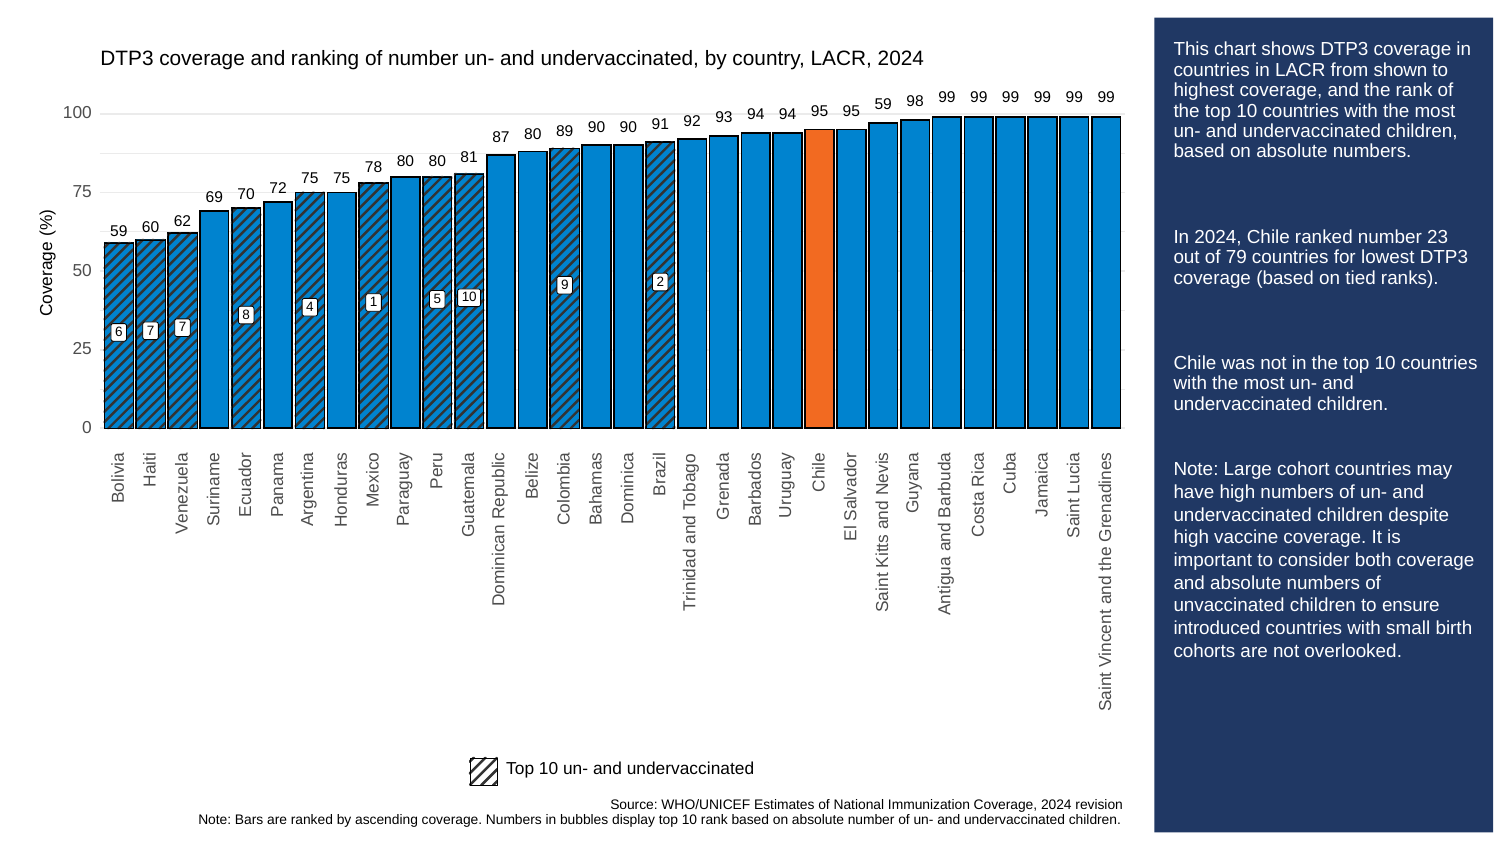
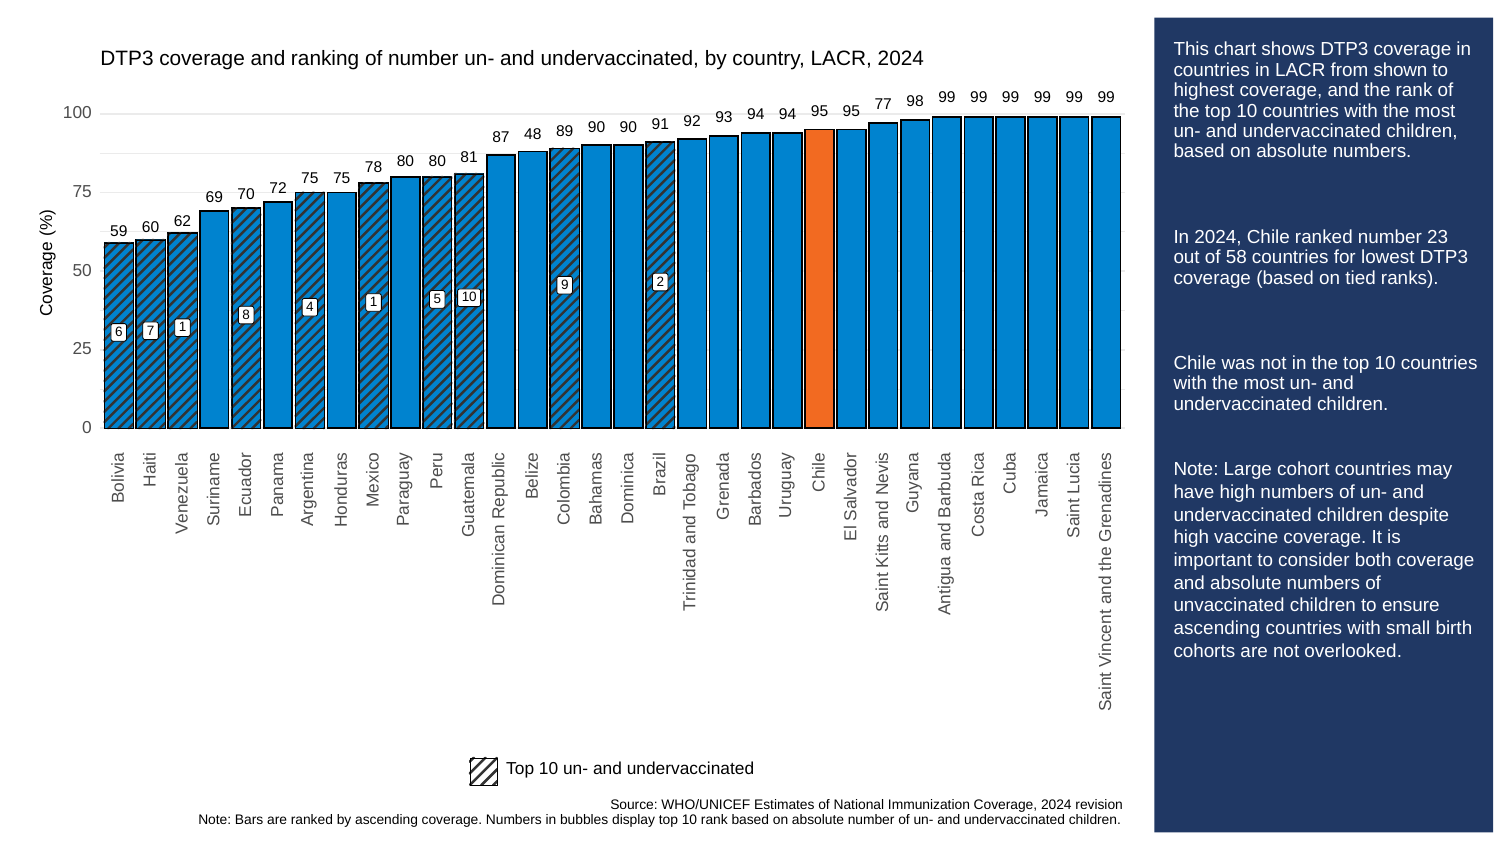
95 59: 59 -> 77
87 80: 80 -> 48
79: 79 -> 58
7 7: 7 -> 1
introduced at (1217, 629): introduced -> ascending
